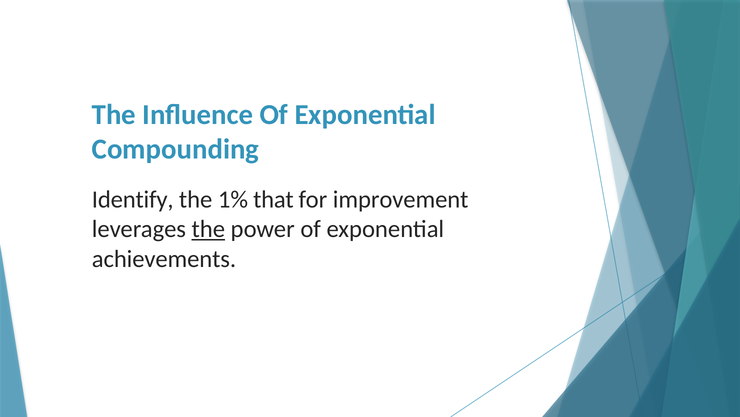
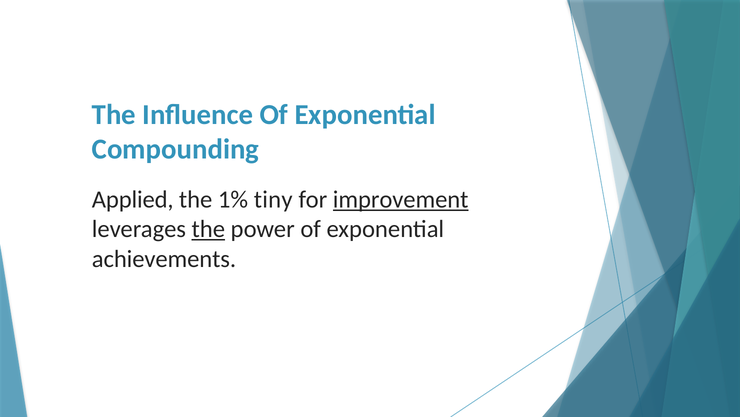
Identify: Identify -> Applied
that: that -> tiny
improvement underline: none -> present
